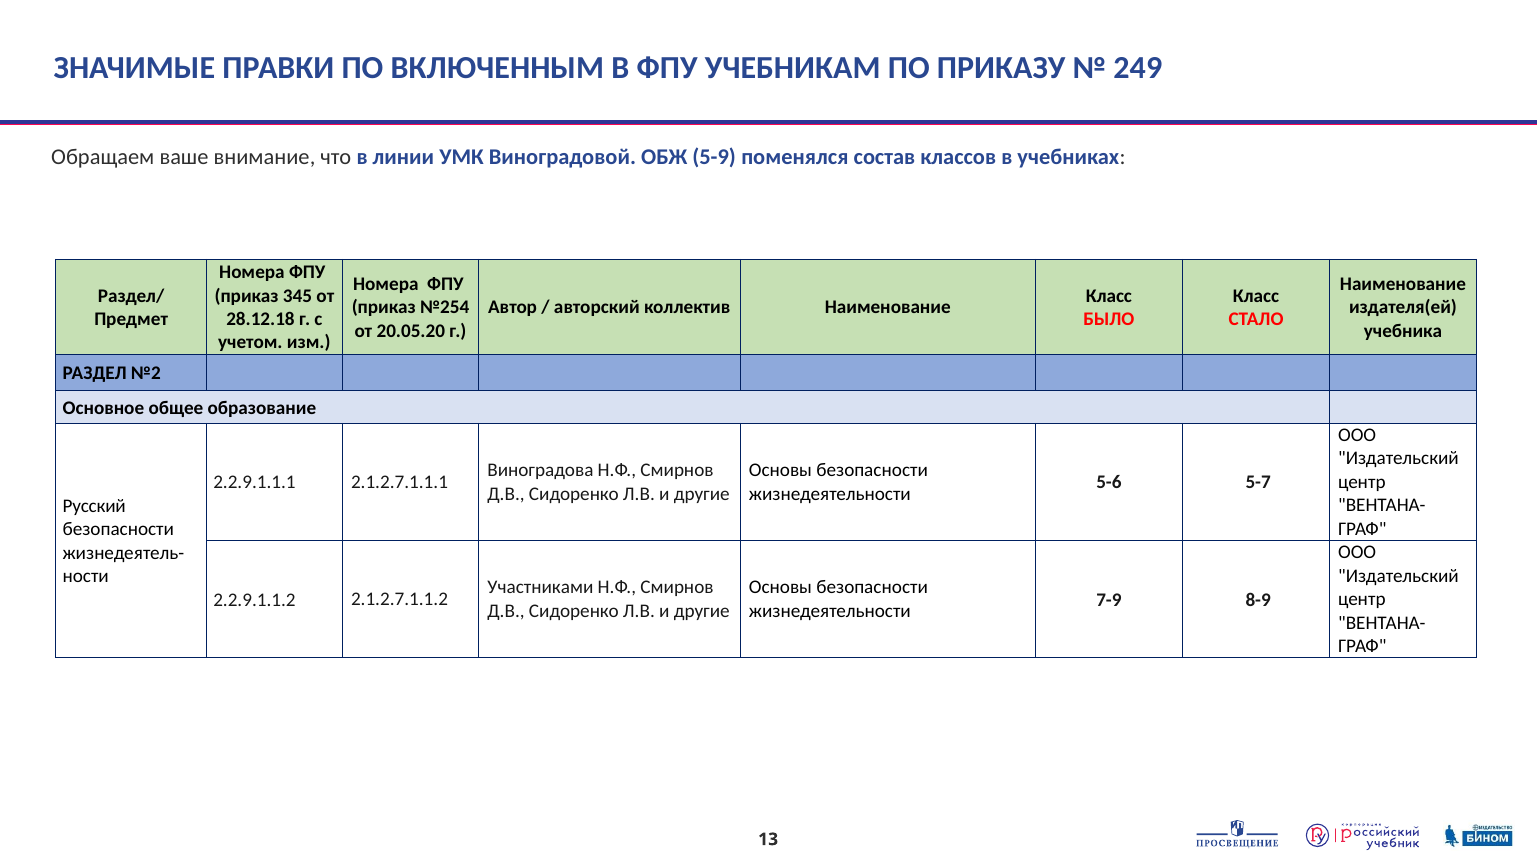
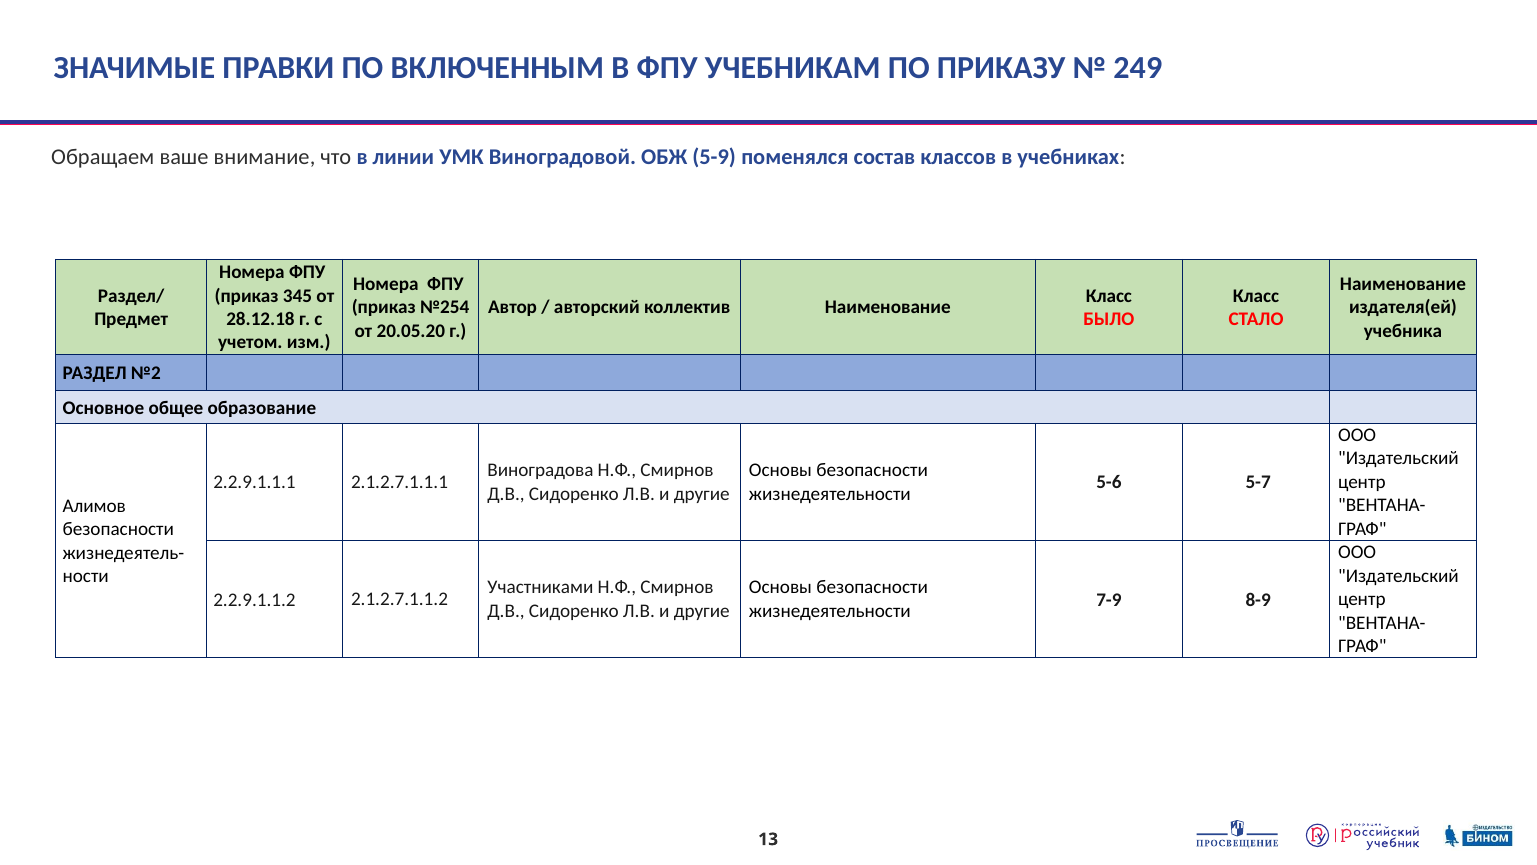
Русский: Русский -> Алимов
